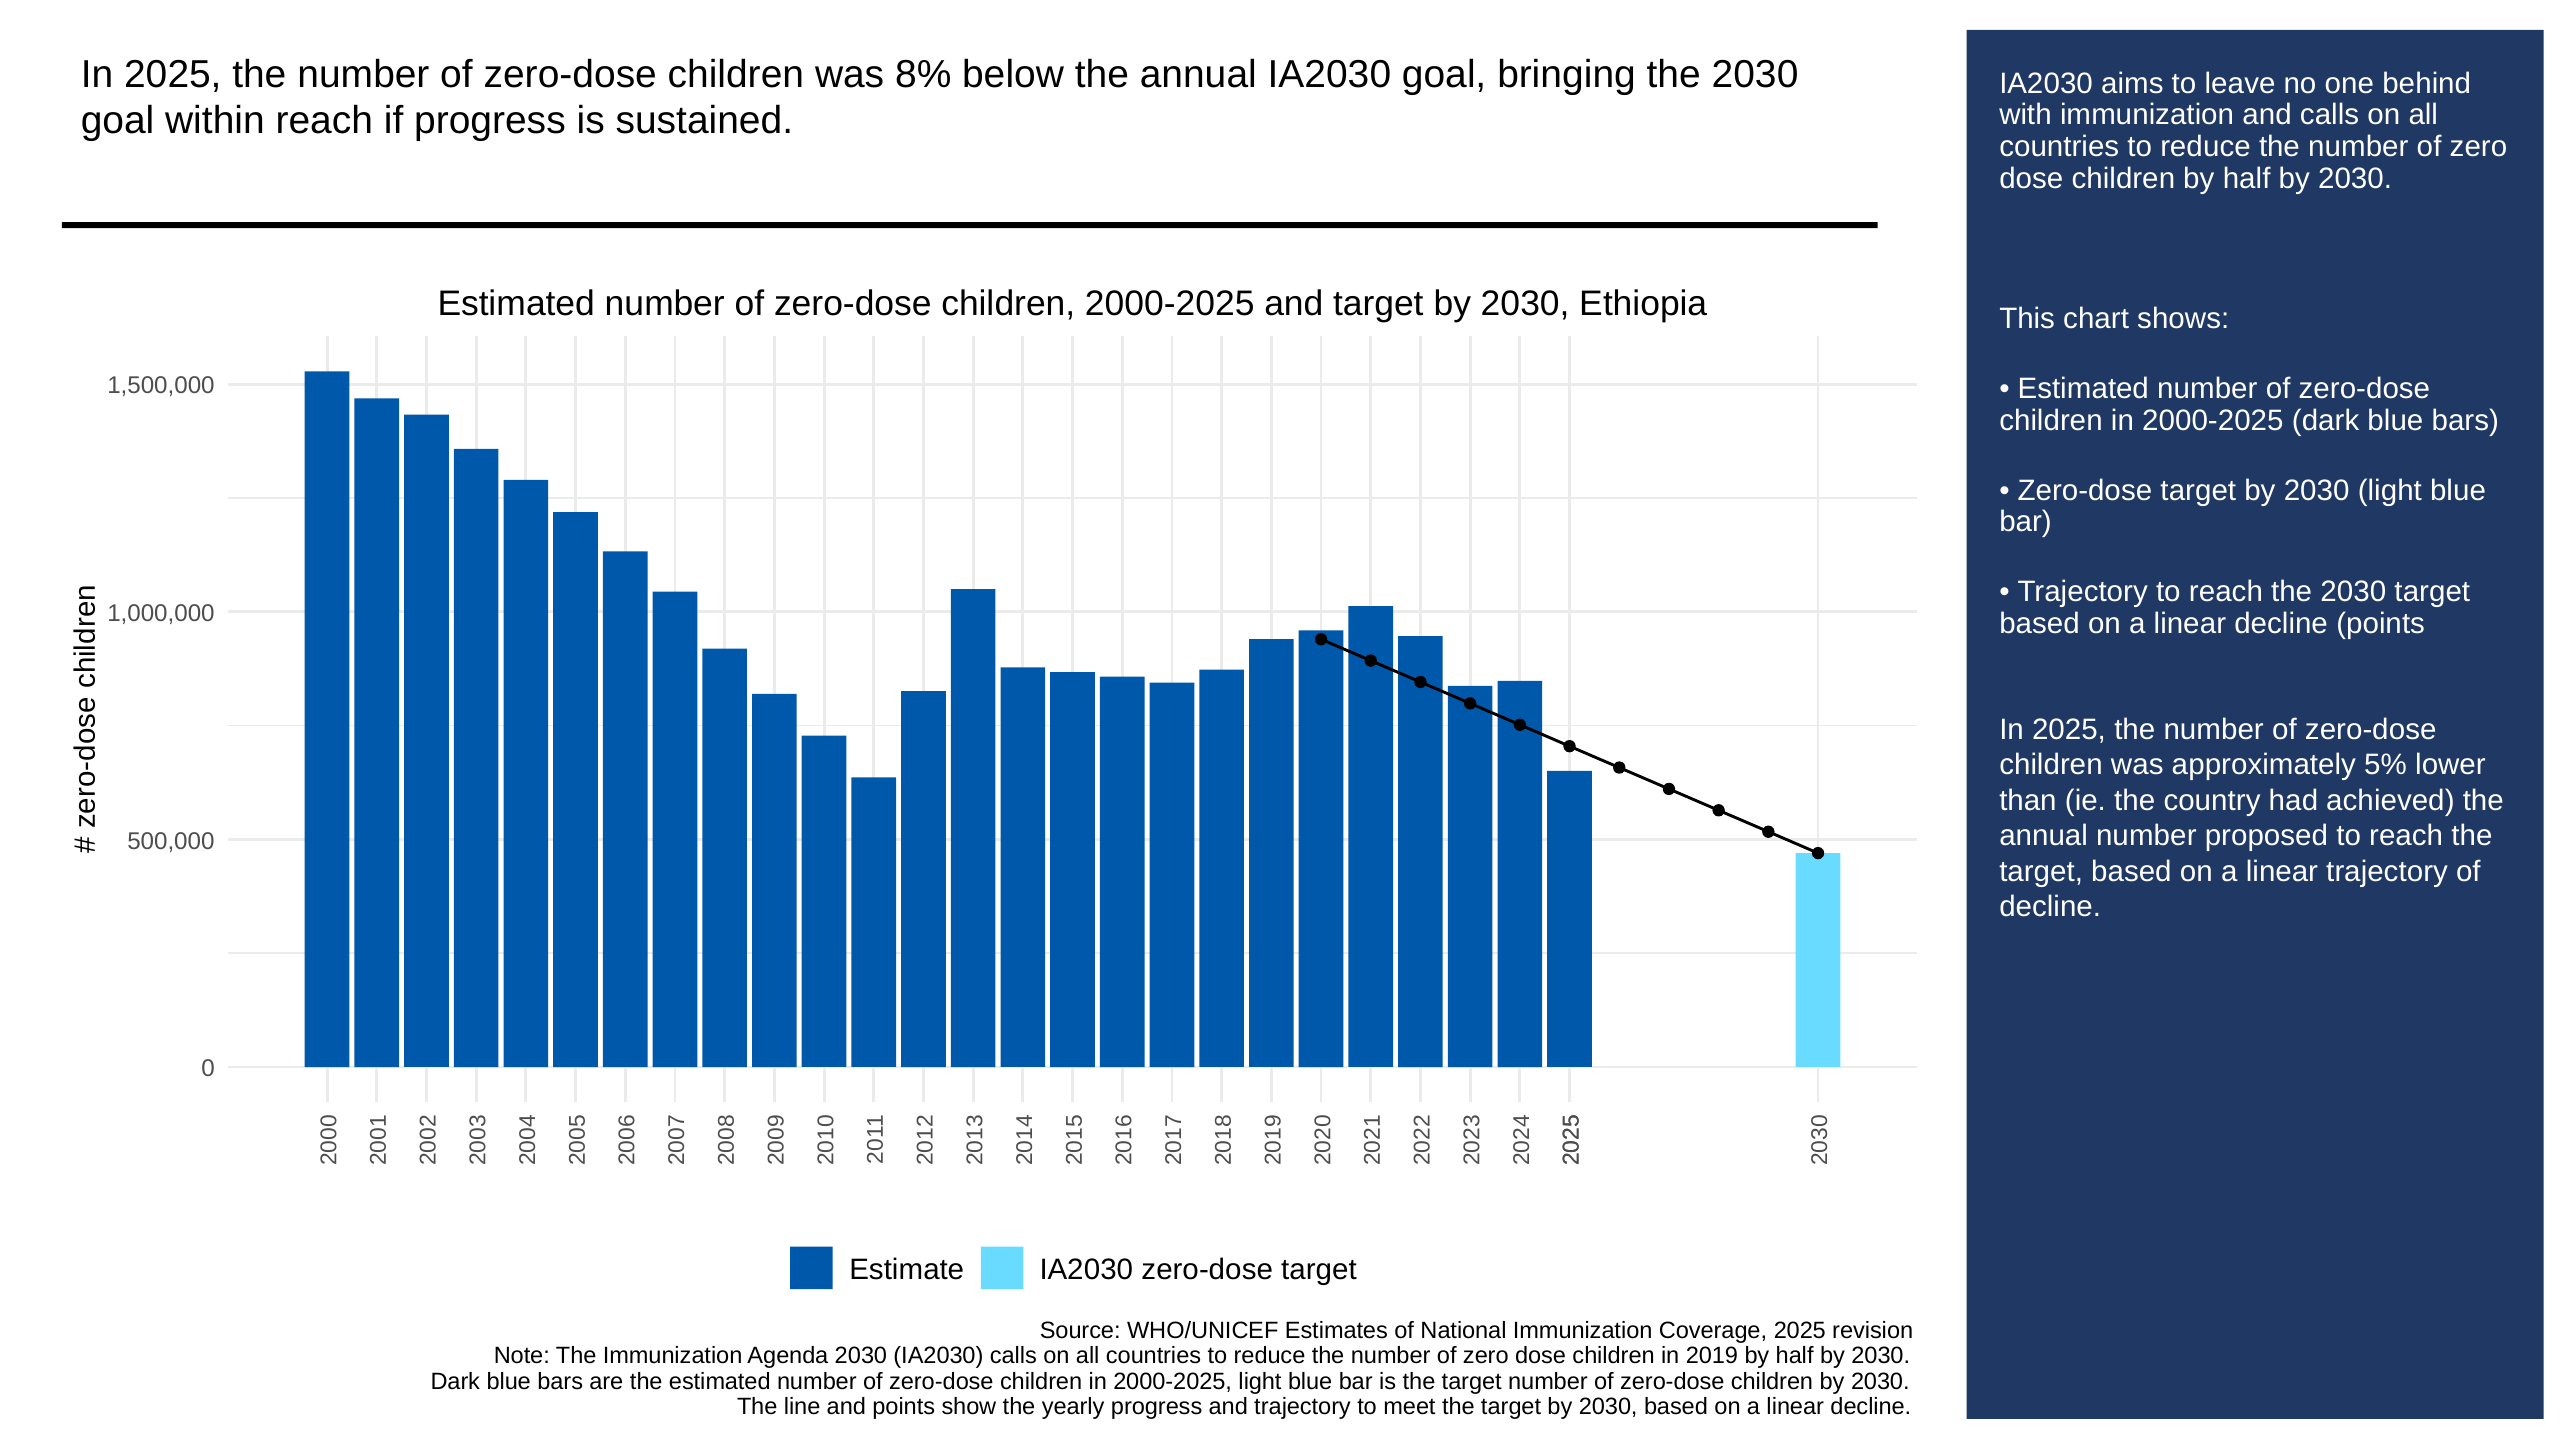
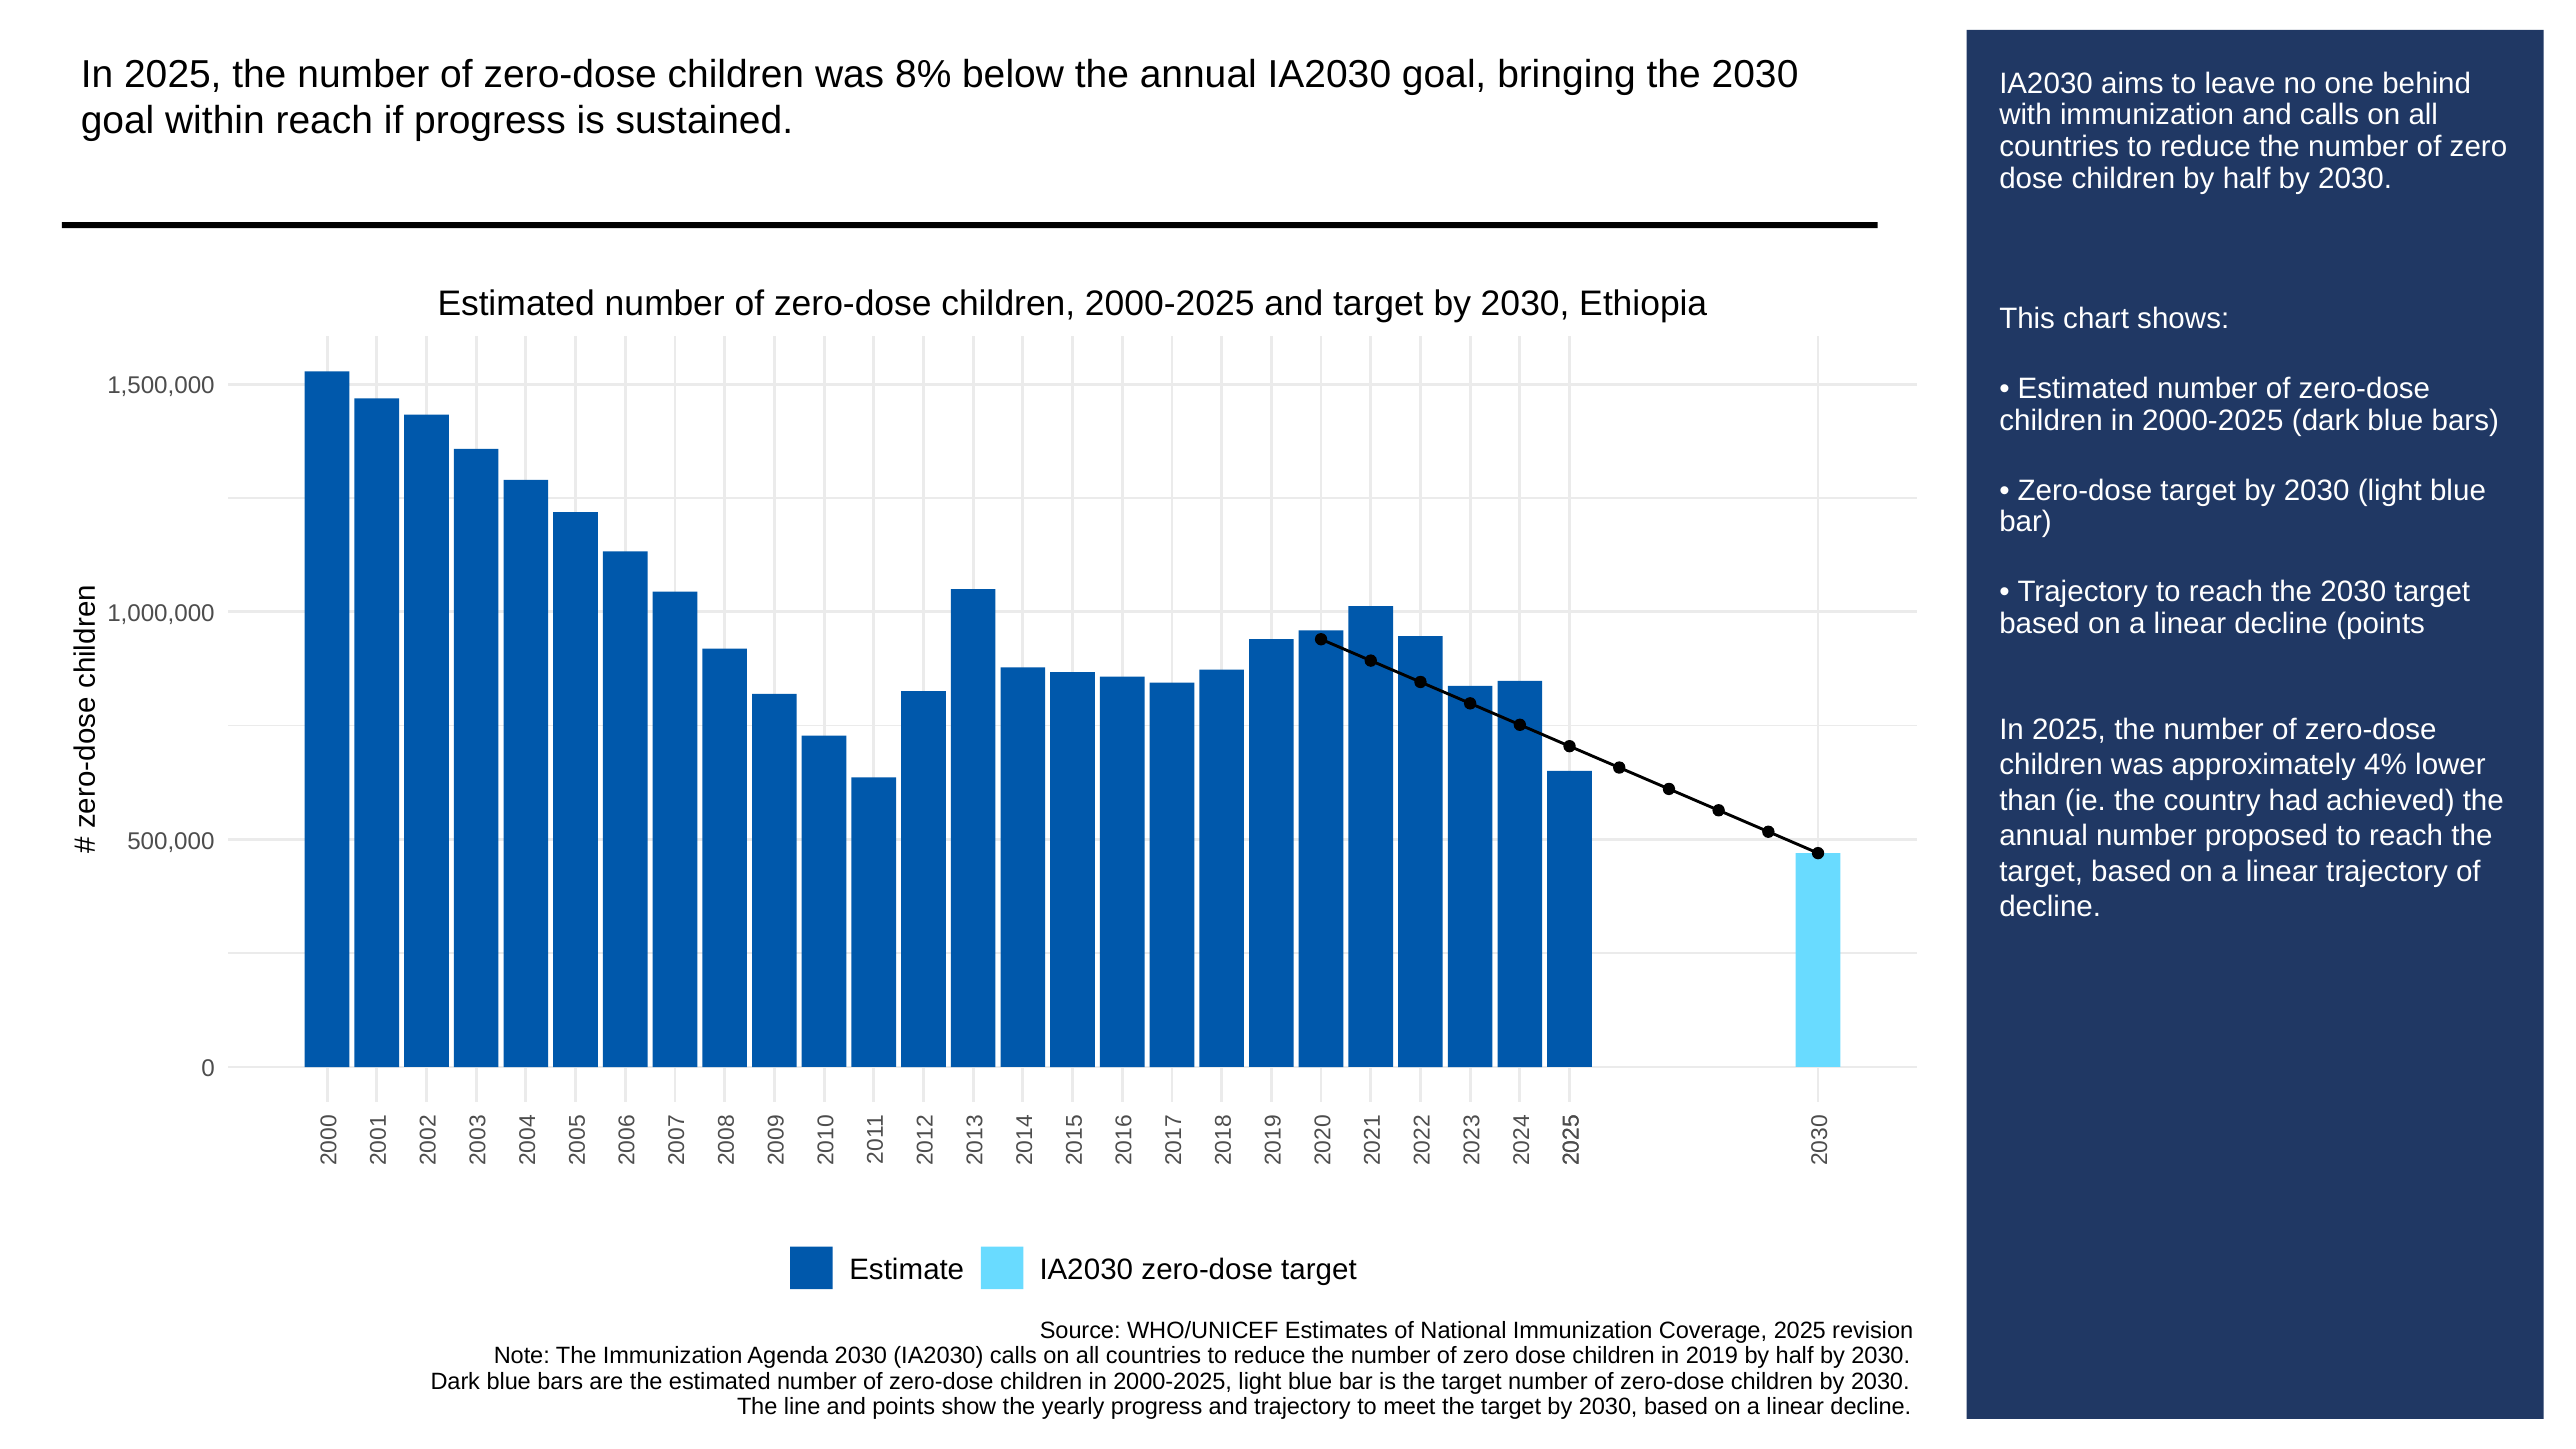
5%: 5% -> 4%
